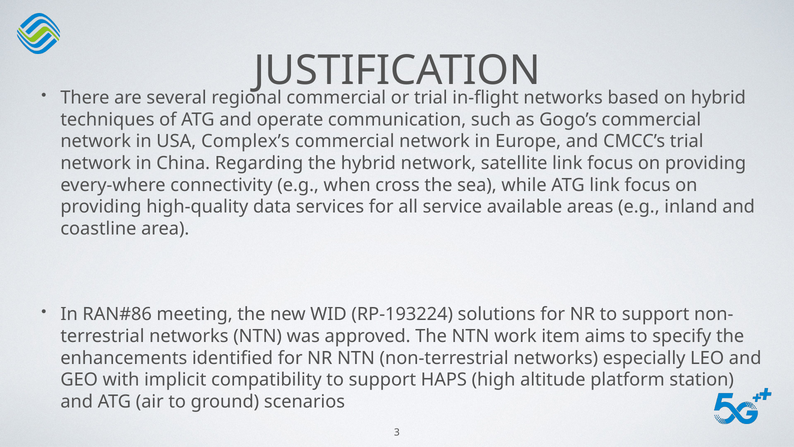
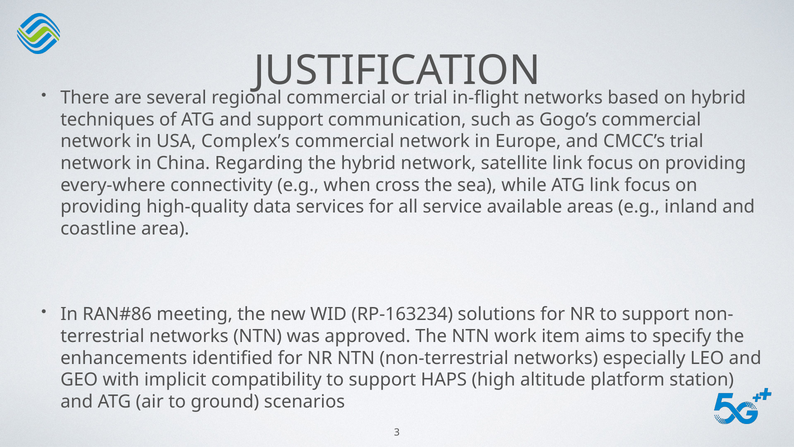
and operate: operate -> support
RP-193224: RP-193224 -> RP-163234
